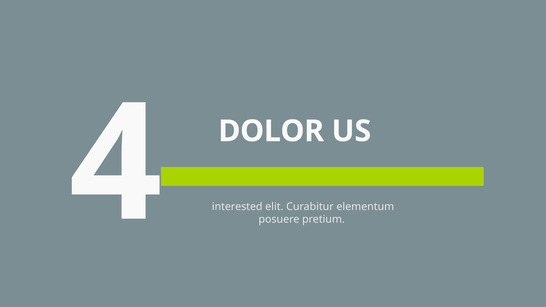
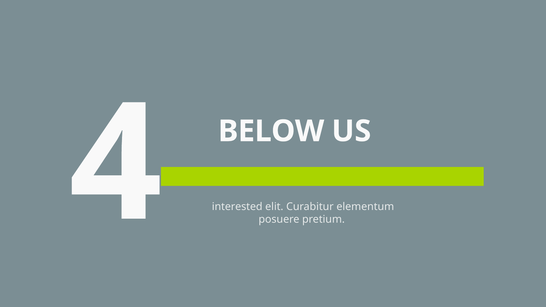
DOLOR: DOLOR -> BELOW
